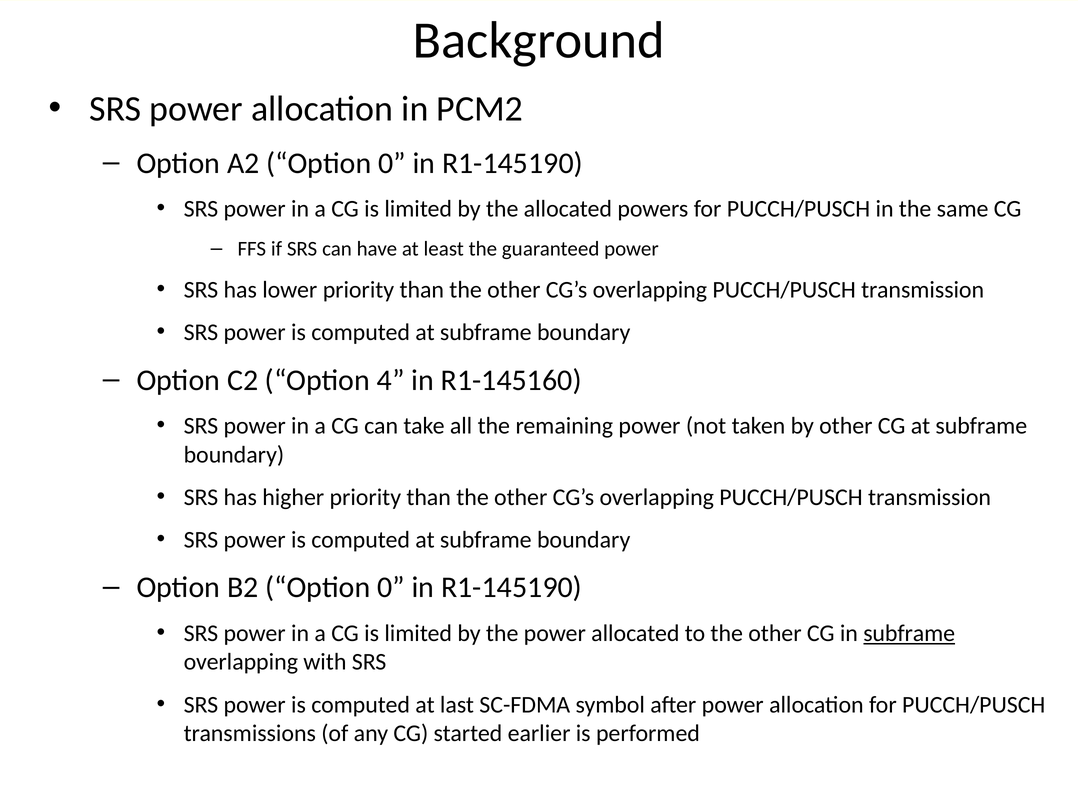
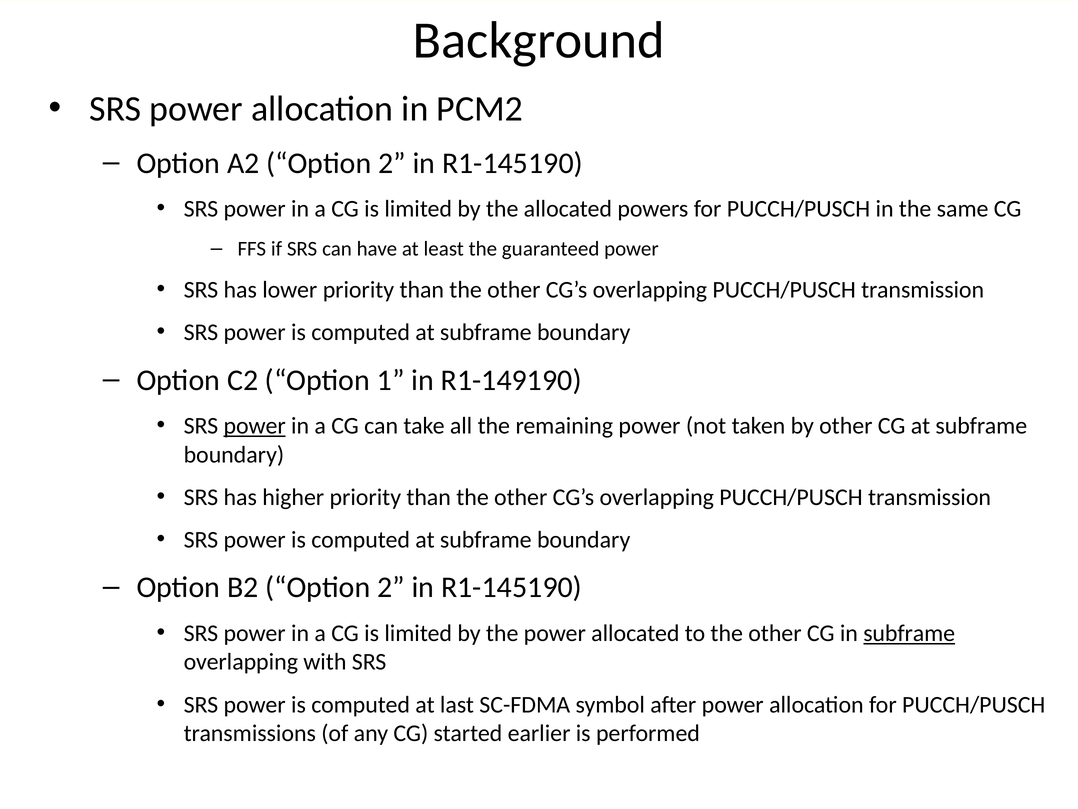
A2 Option 0: 0 -> 2
4: 4 -> 1
R1-145160: R1-145160 -> R1-149190
power at (255, 426) underline: none -> present
B2 Option 0: 0 -> 2
